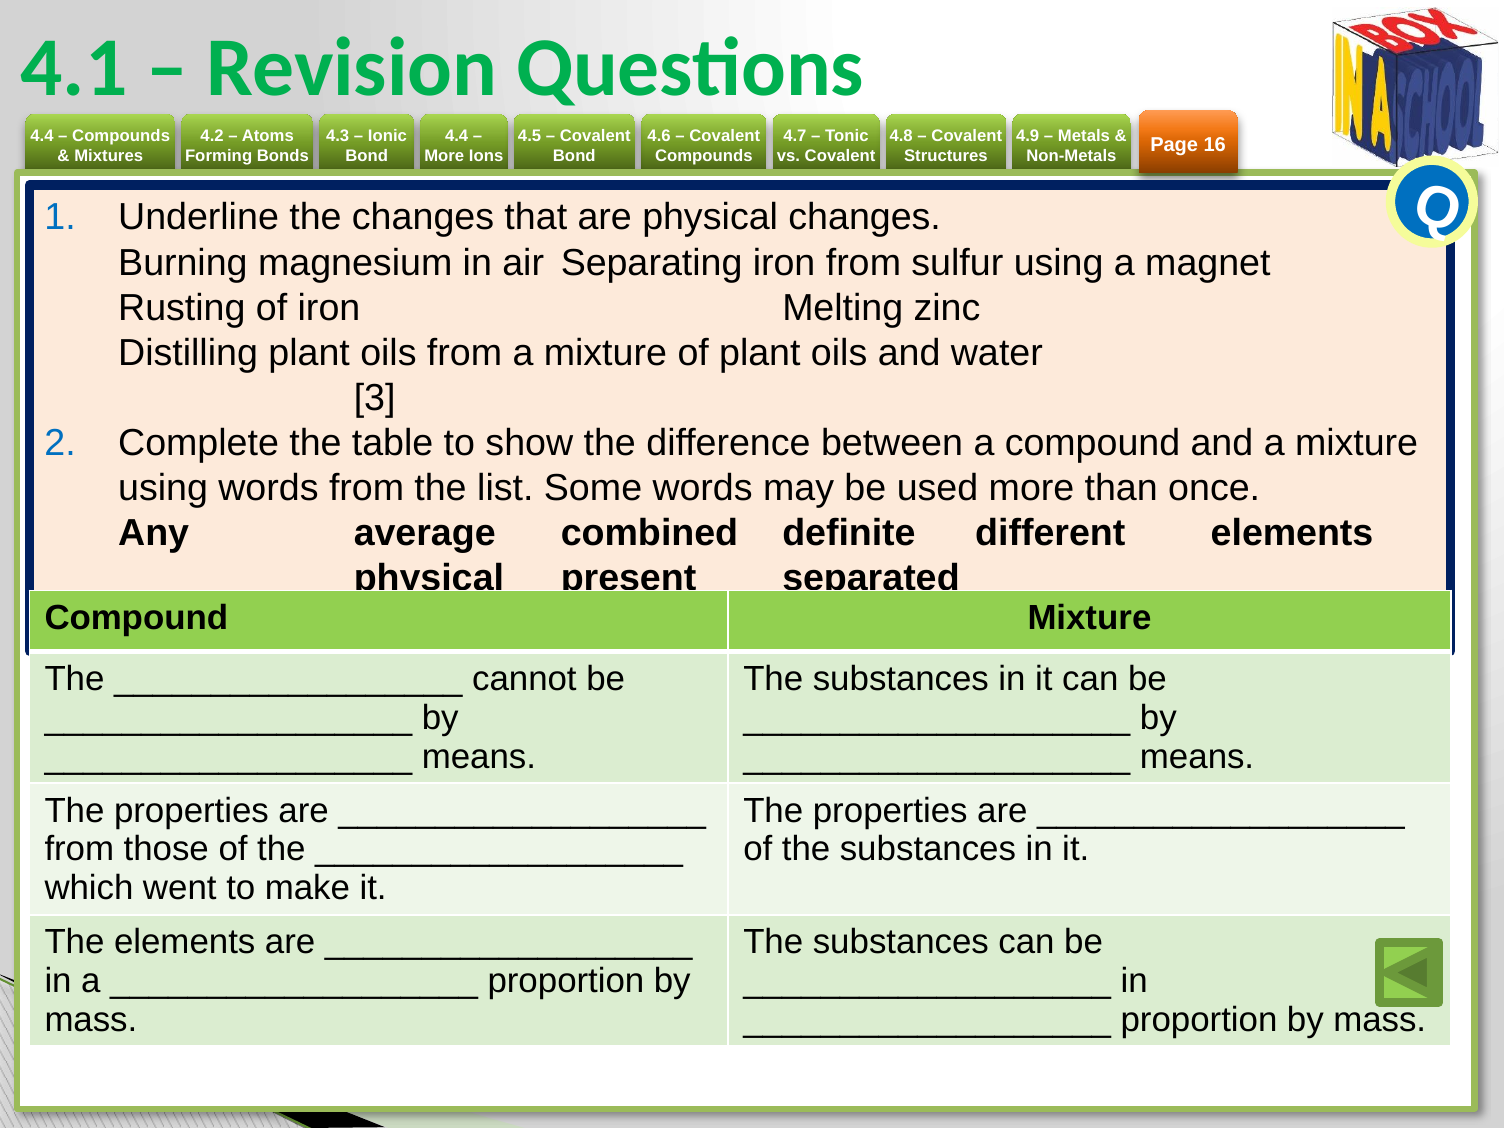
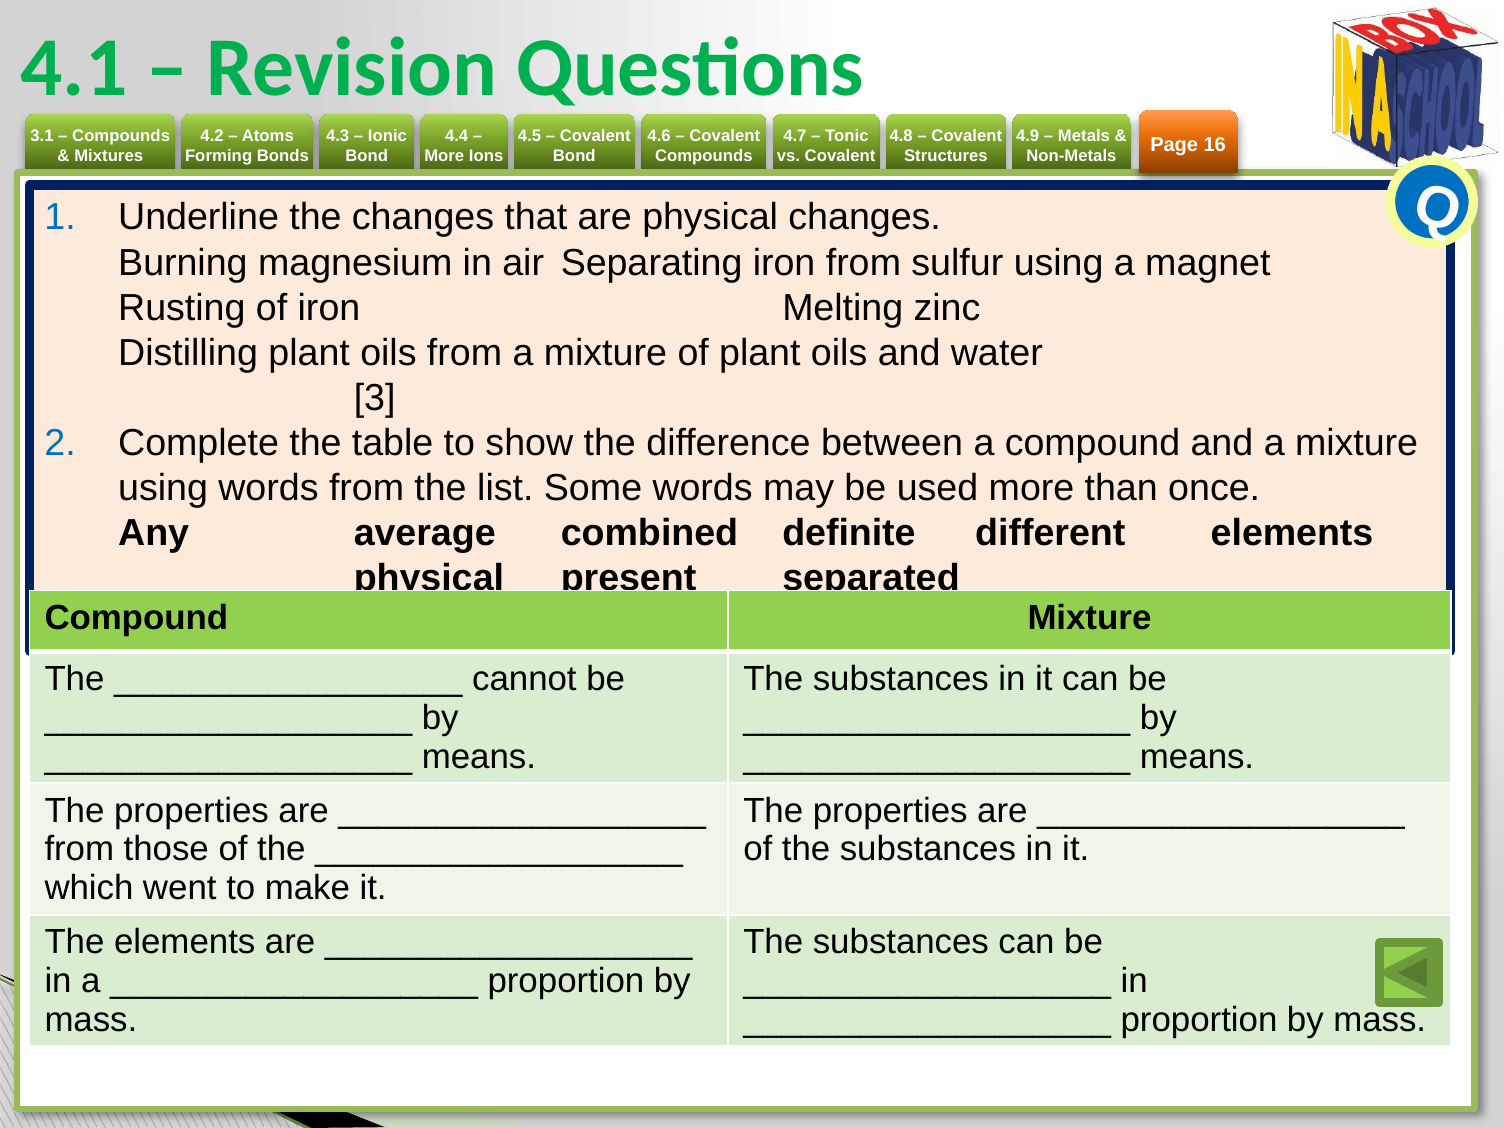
4.4 at (42, 136): 4.4 -> 3.1
